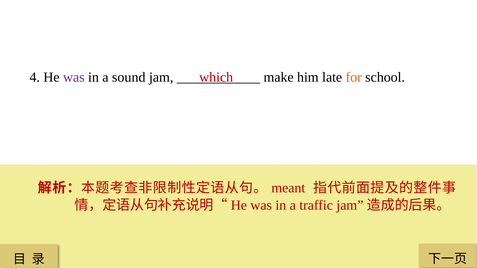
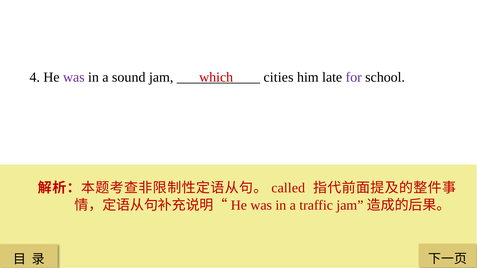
make: make -> cities
for colour: orange -> purple
meant: meant -> called
